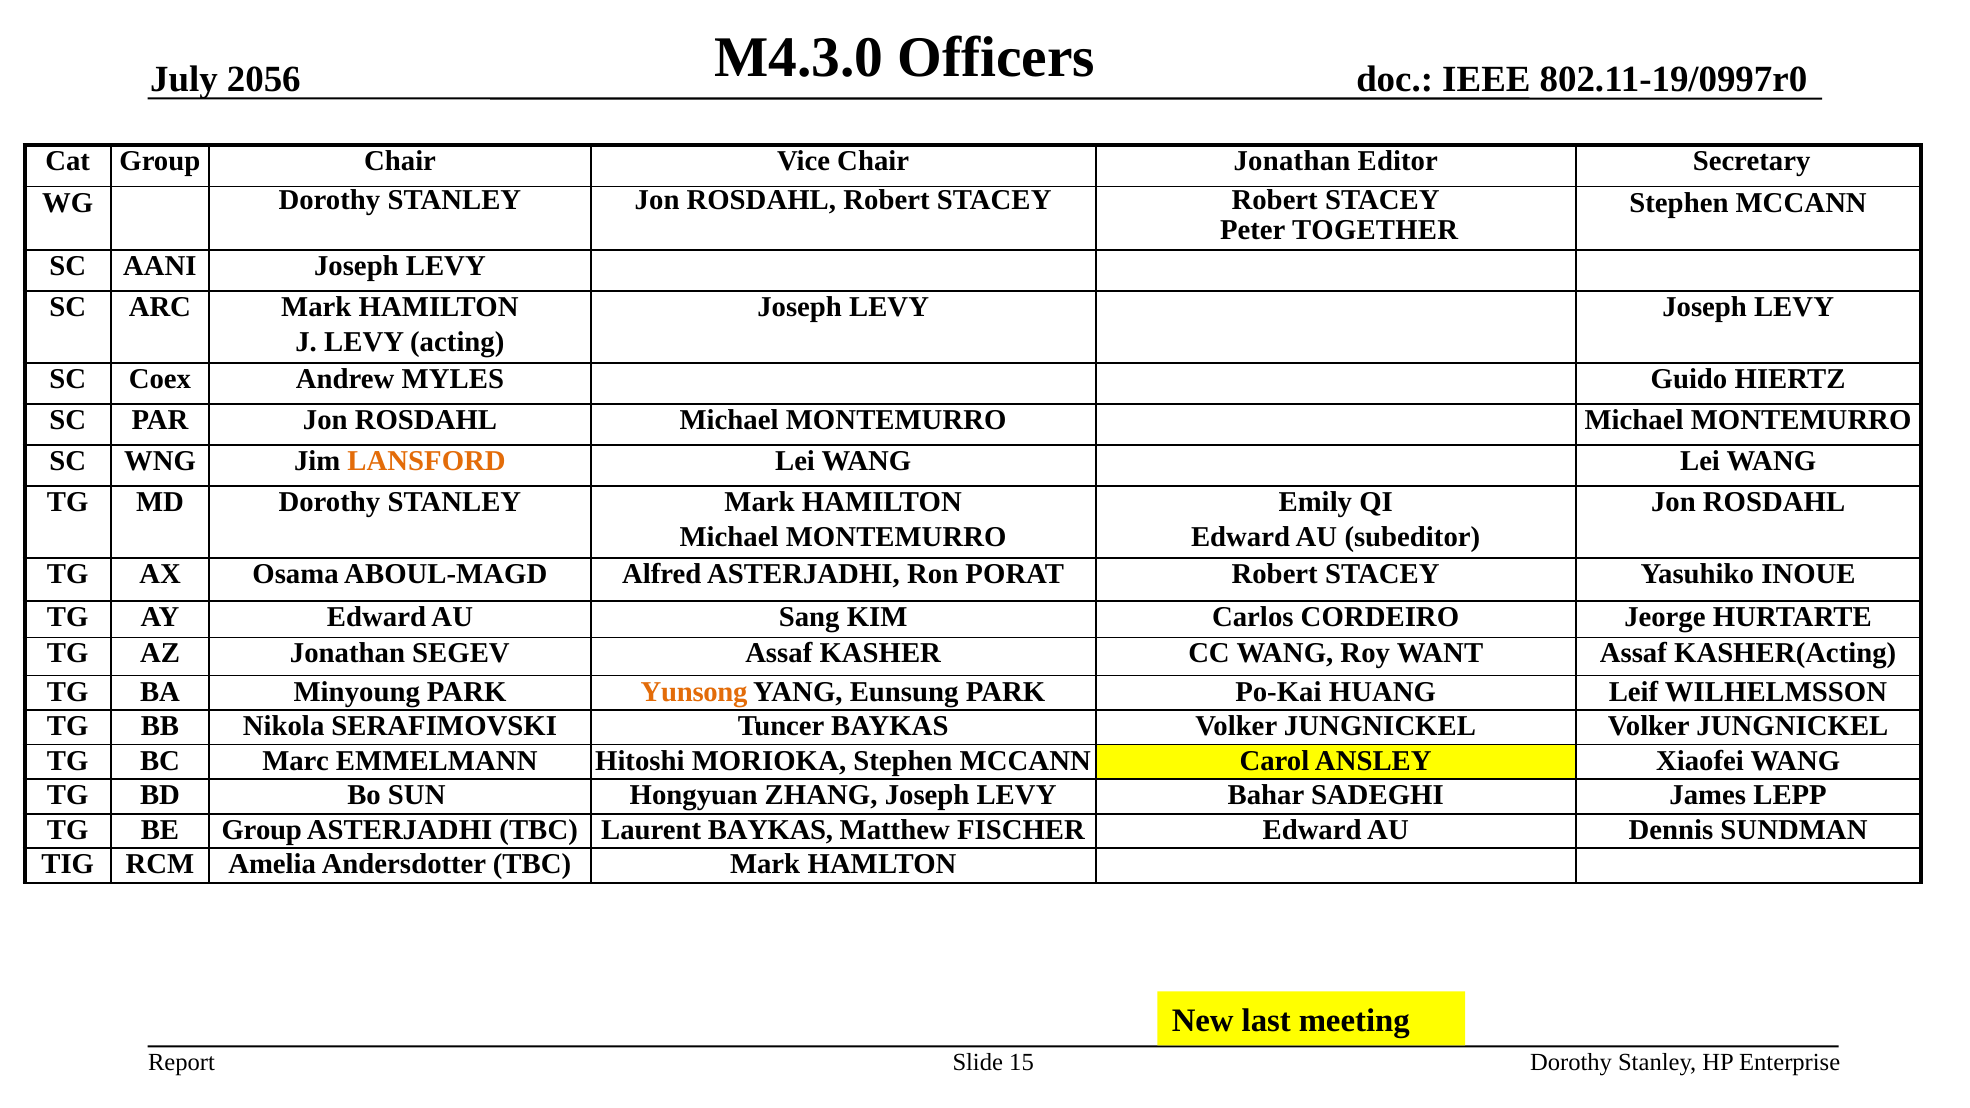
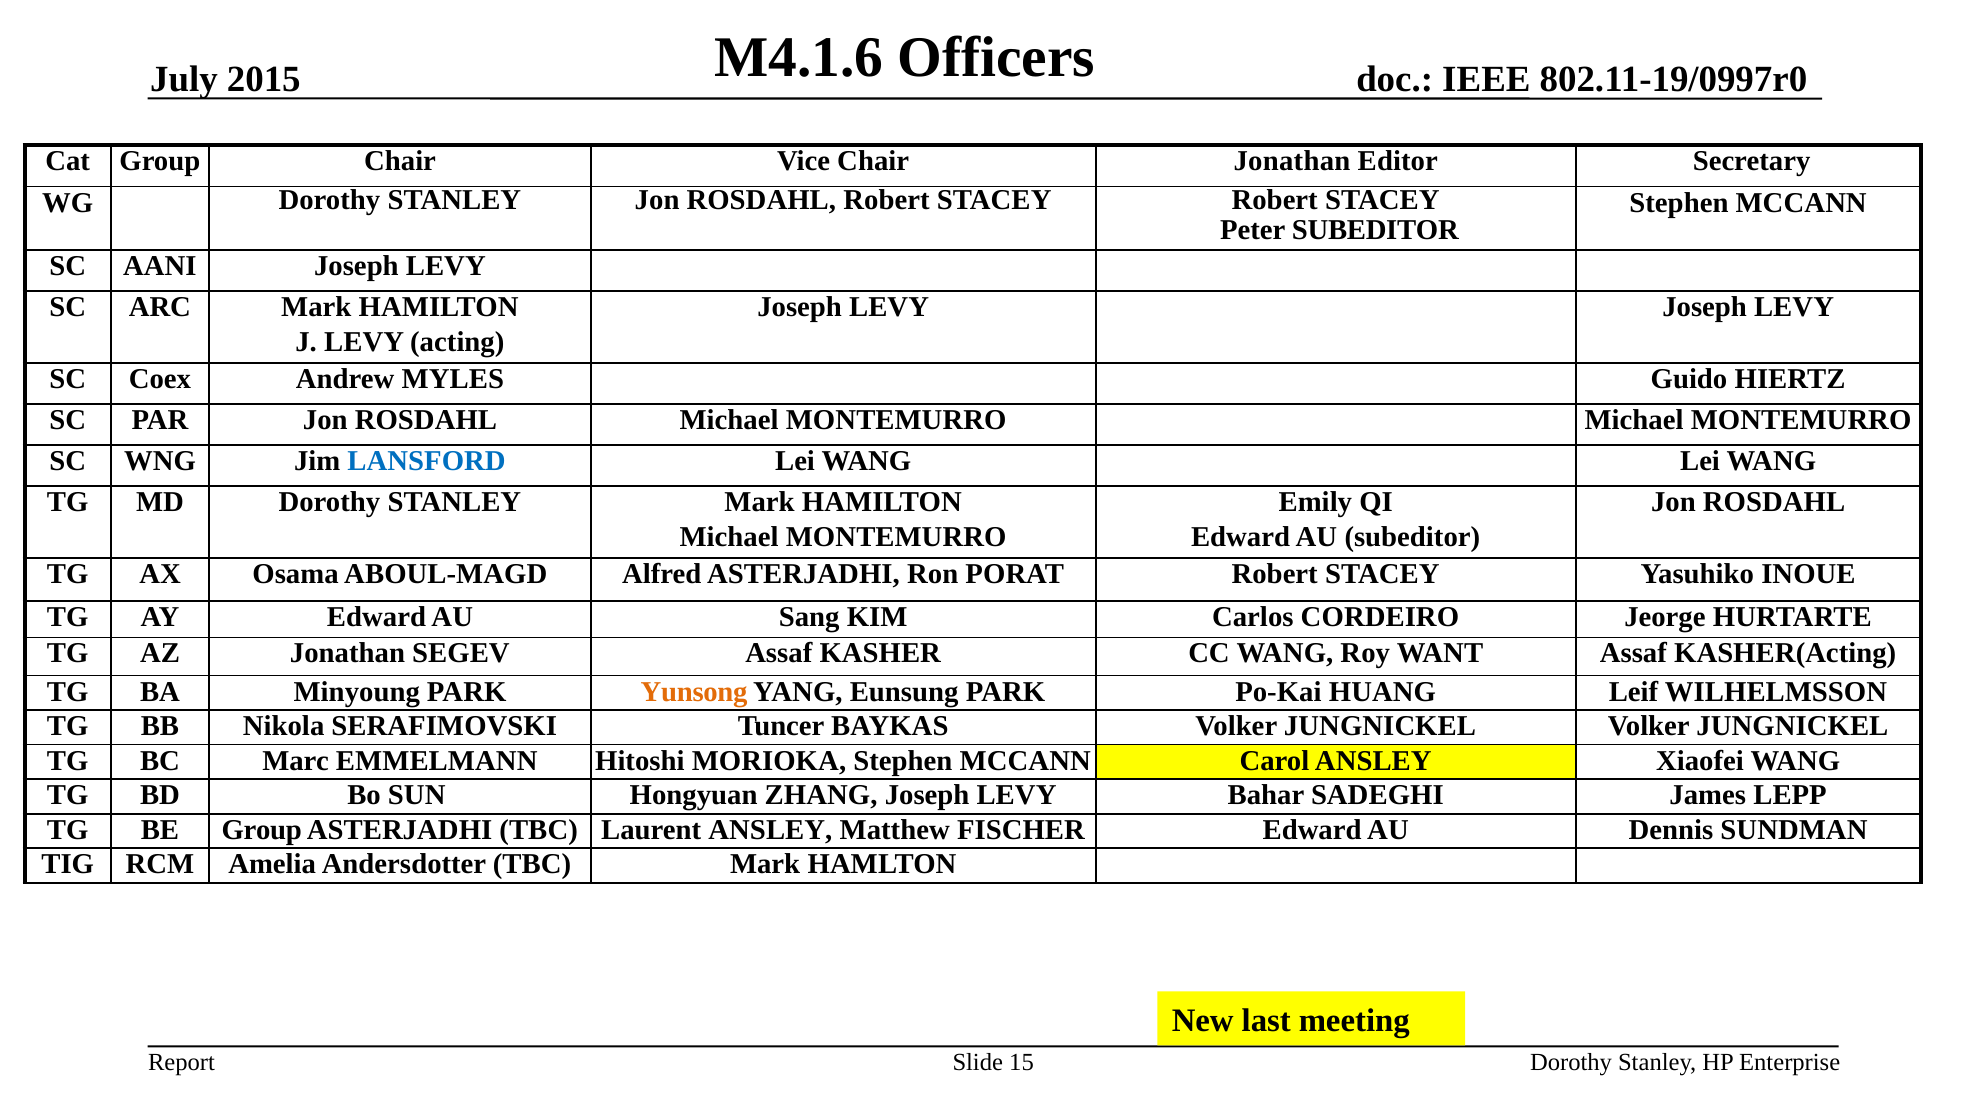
M4.3.0: M4.3.0 -> M4.1.6
2056: 2056 -> 2015
Peter TOGETHER: TOGETHER -> SUBEDITOR
LANSFORD colour: orange -> blue
Laurent BAYKAS: BAYKAS -> ANSLEY
